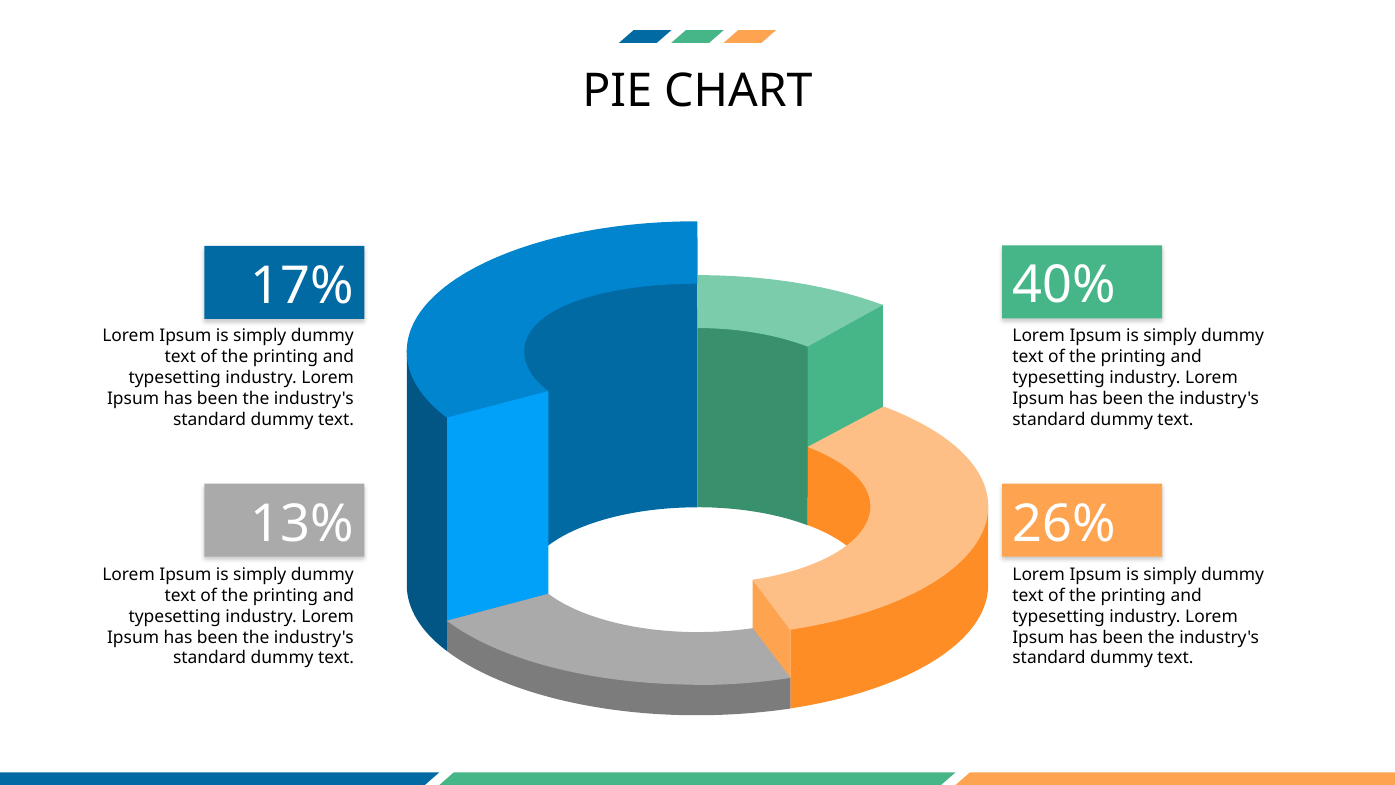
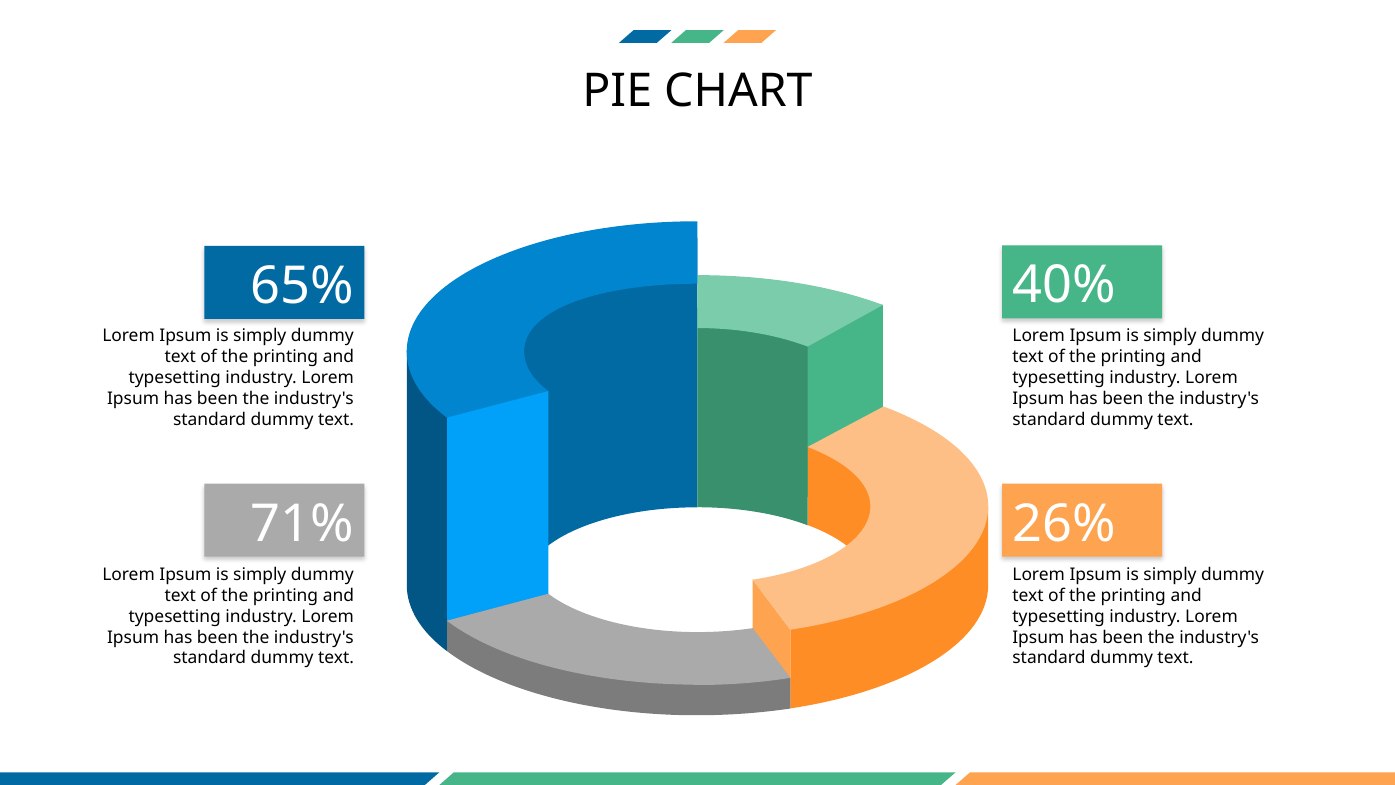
17%: 17% -> 65%
13%: 13% -> 71%
